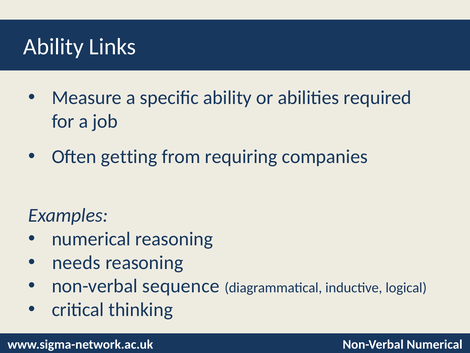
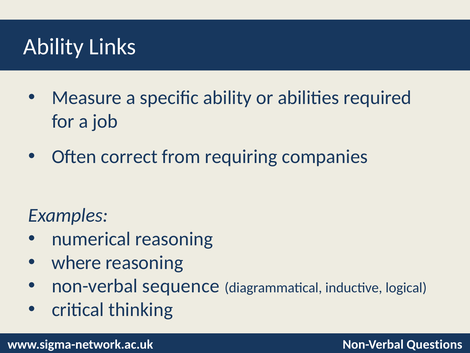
getting: getting -> correct
needs: needs -> where
Numerical at (435, 344): Numerical -> Questions
